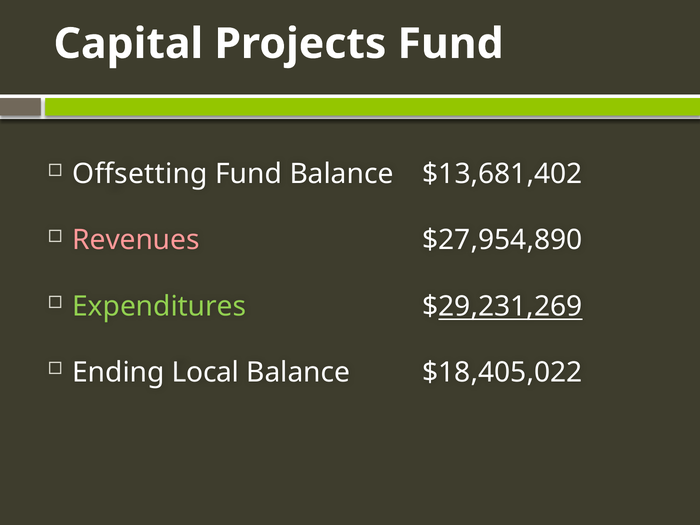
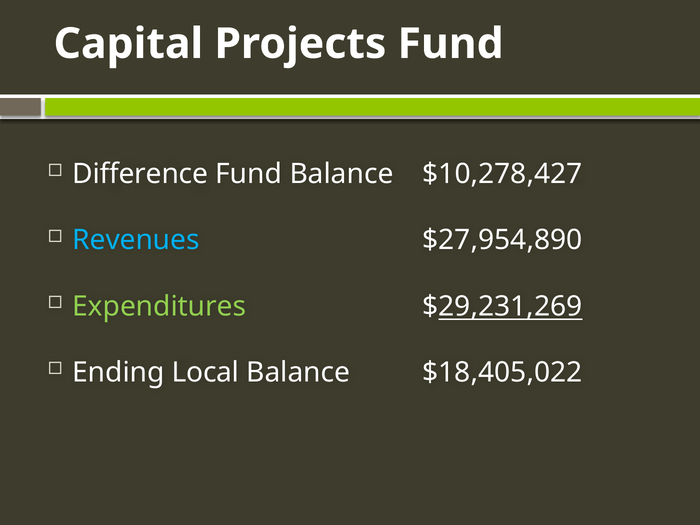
Offsetting: Offsetting -> Difference
$13,681,402: $13,681,402 -> $10,278,427
Revenues colour: pink -> light blue
